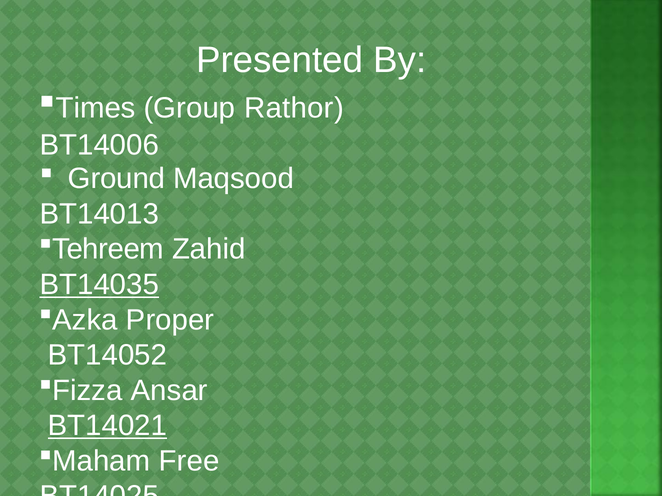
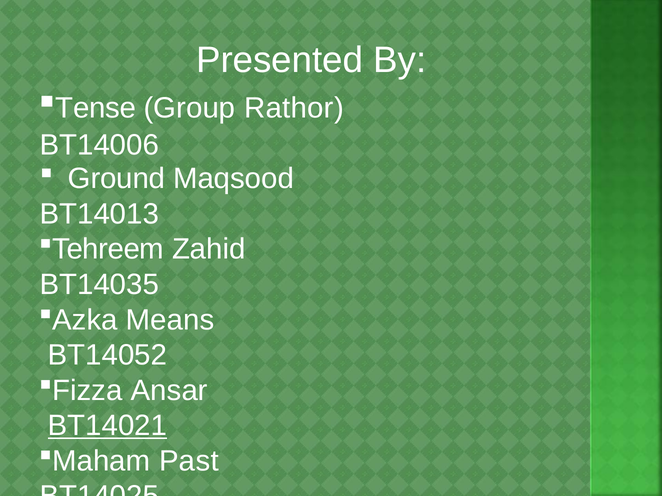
Times: Times -> Tense
BT14035 underline: present -> none
Proper: Proper -> Means
Free: Free -> Past
